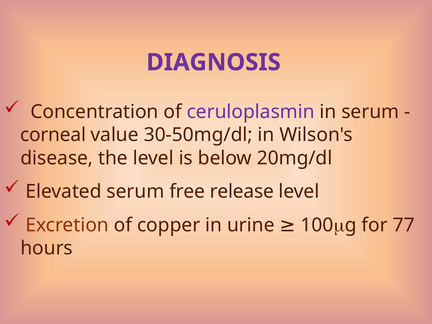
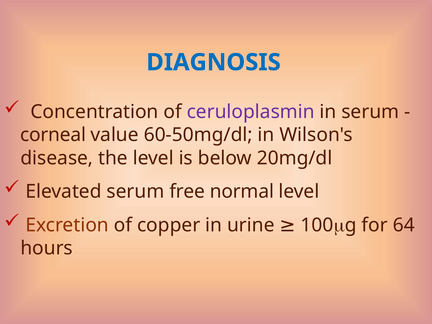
DIAGNOSIS colour: purple -> blue
30-50mg/dl: 30-50mg/dl -> 60-50mg/dl
release: release -> normal
77: 77 -> 64
